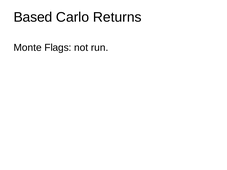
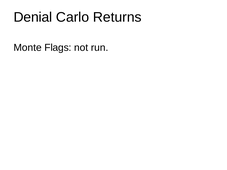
Based: Based -> Denial
